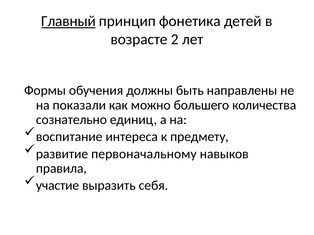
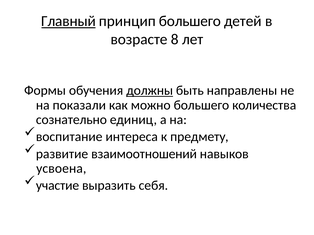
принцип фонетика: фонетика -> большего
2: 2 -> 8
должны underline: none -> present
первоначальному: первоначальному -> взаимоотношений
правила: правила -> усвоена
